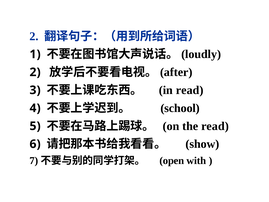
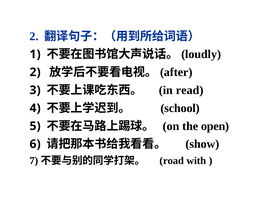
the read: read -> open
open: open -> road
